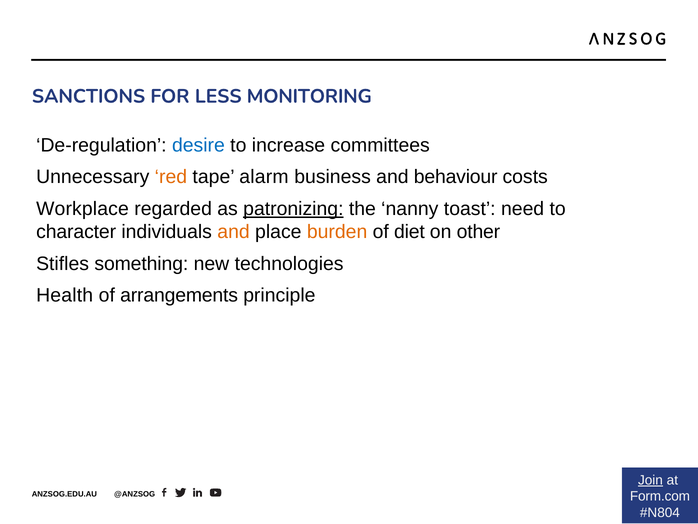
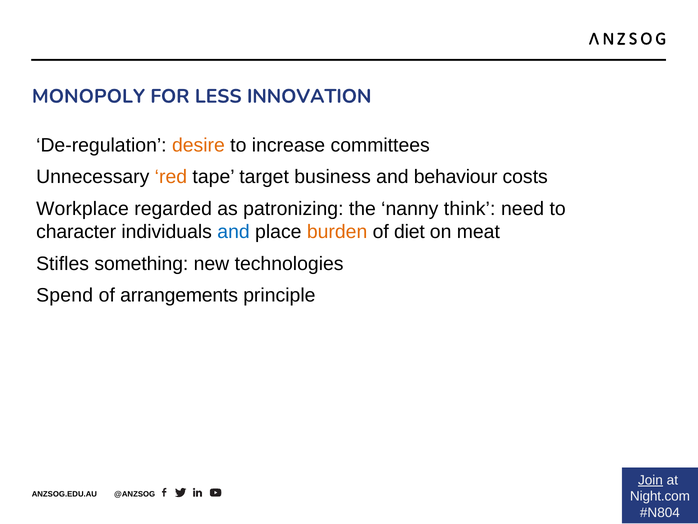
SANCTIONS: SANCTIONS -> MONOPOLY
MONITORING: MONITORING -> INNOVATION
desire colour: blue -> orange
alarm: alarm -> target
patronizing underline: present -> none
toast: toast -> think
and at (234, 232) colour: orange -> blue
other: other -> meat
Health: Health -> Spend
Form.com: Form.com -> Night.com
